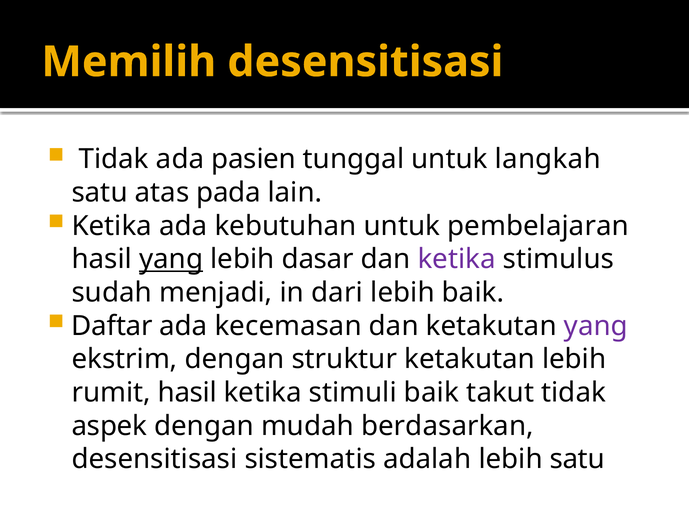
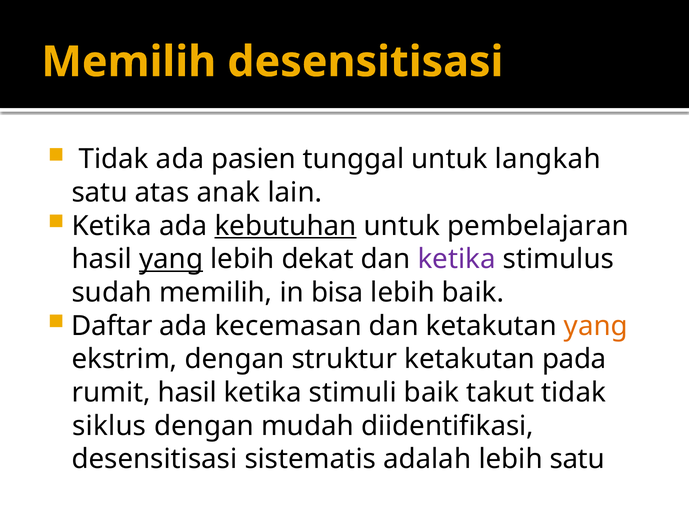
pada: pada -> anak
kebutuhan underline: none -> present
dasar: dasar -> dekat
sudah menjadi: menjadi -> memilih
dari: dari -> bisa
yang at (596, 326) colour: purple -> orange
ketakutan lebih: lebih -> pada
aspek: aspek -> siklus
berdasarkan: berdasarkan -> diidentifikasi
